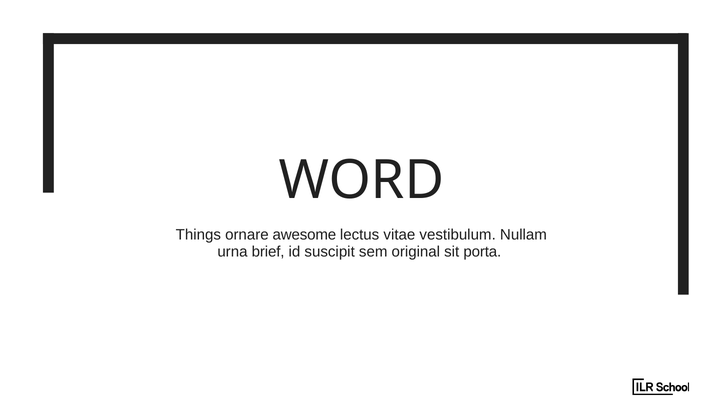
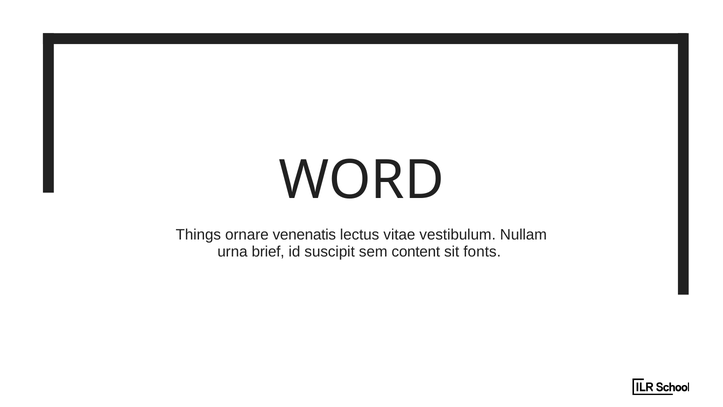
awesome: awesome -> venenatis
original: original -> content
porta: porta -> fonts
